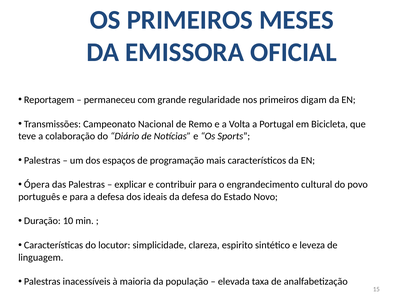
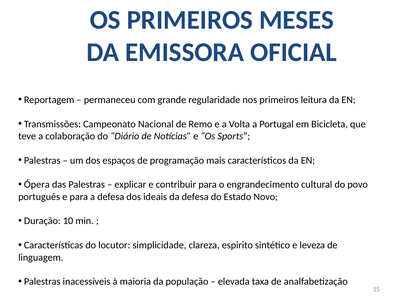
digam: digam -> leitura
